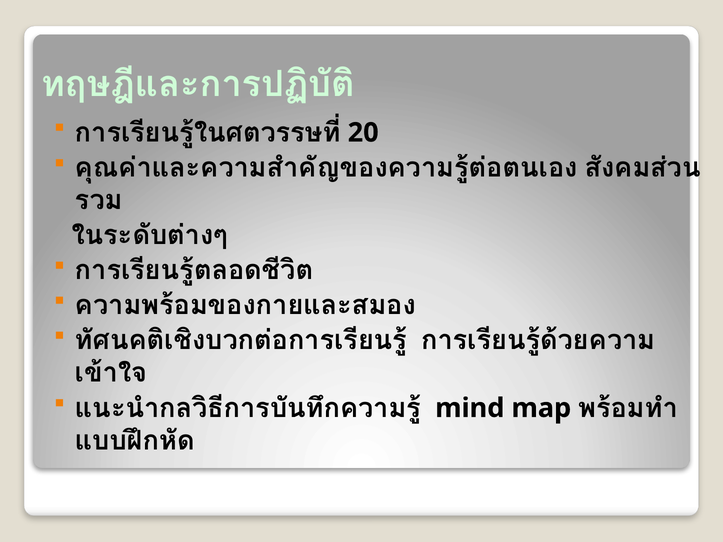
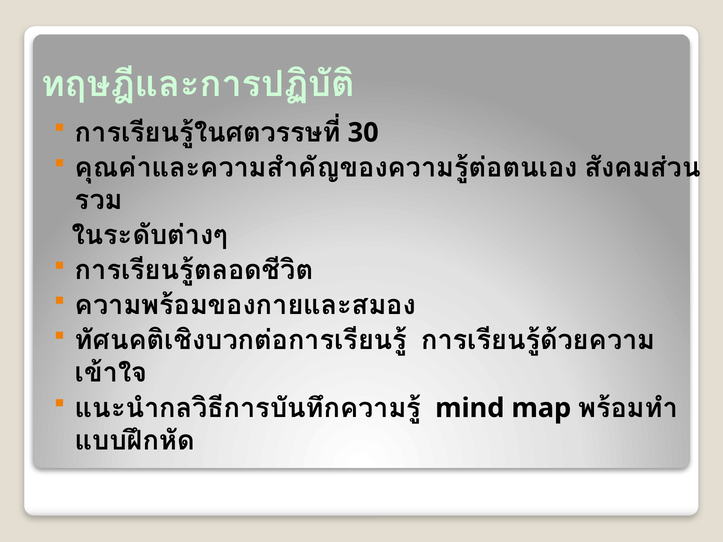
20: 20 -> 30
